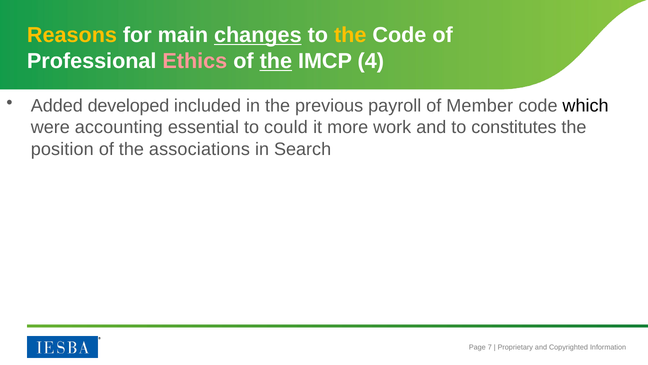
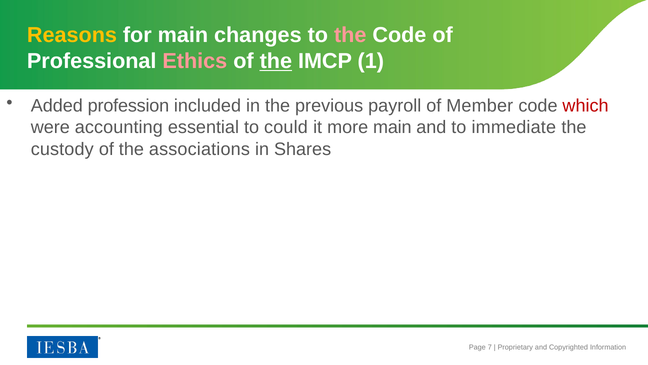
changes underline: present -> none
the at (350, 35) colour: yellow -> pink
4: 4 -> 1
developed: developed -> profession
which colour: black -> red
more work: work -> main
constitutes: constitutes -> immediate
position: position -> custody
Search: Search -> Shares
